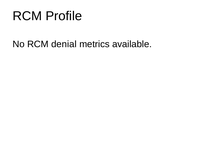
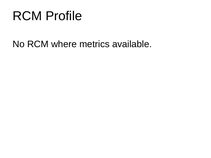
denial: denial -> where
